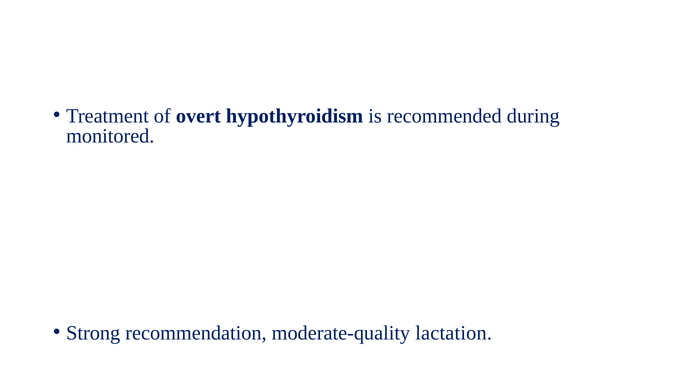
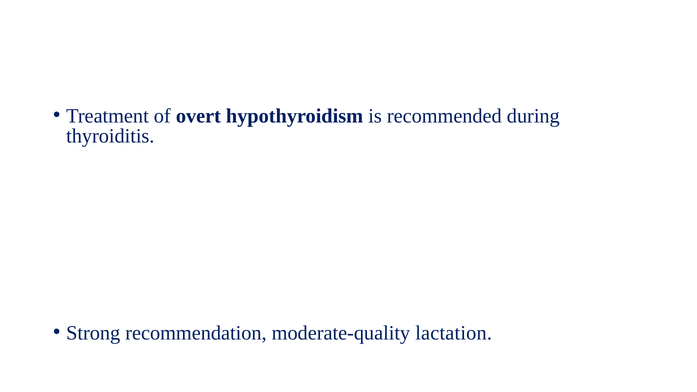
monitored: monitored -> thyroiditis
